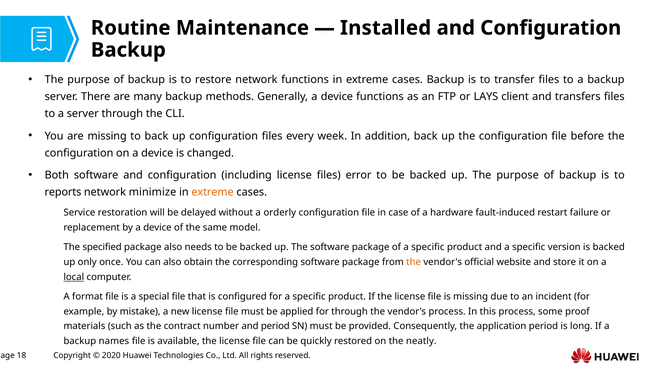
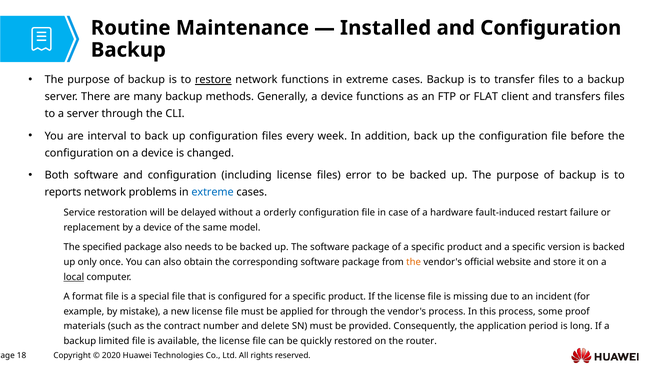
restore underline: none -> present
LAYS: LAYS -> FLAT
are missing: missing -> interval
minimize: minimize -> problems
extreme at (213, 192) colour: orange -> blue
and period: period -> delete
names: names -> limited
neatly: neatly -> router
